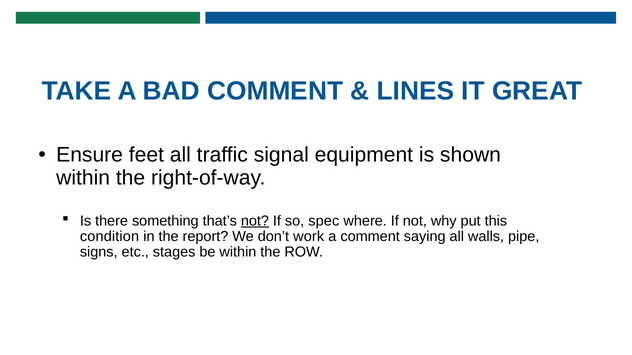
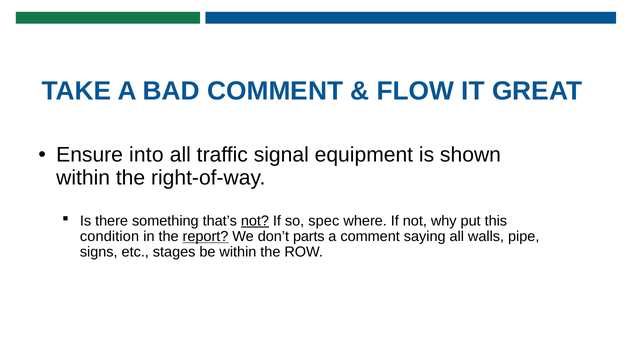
LINES: LINES -> FLOW
feet: feet -> into
report underline: none -> present
work: work -> parts
